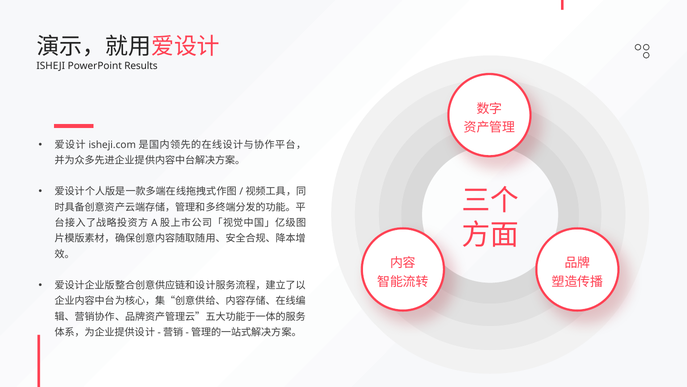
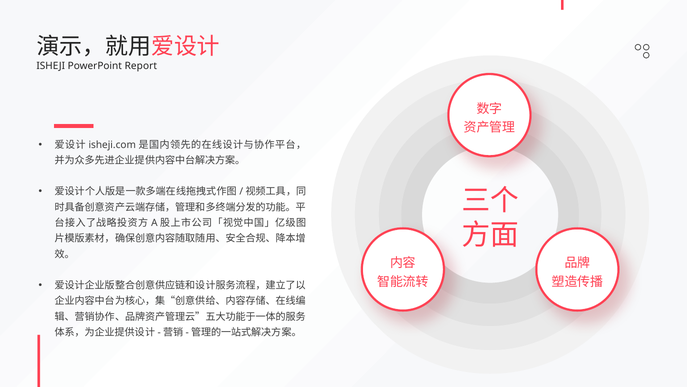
Results: Results -> Report
